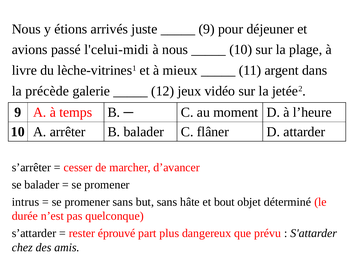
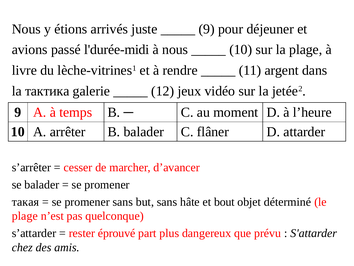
l'celui-midi: l'celui-midi -> l'durée-midi
mieux: mieux -> rendre
précède: précède -> тактика
intrus: intrus -> такая
durée at (25, 216): durée -> plage
